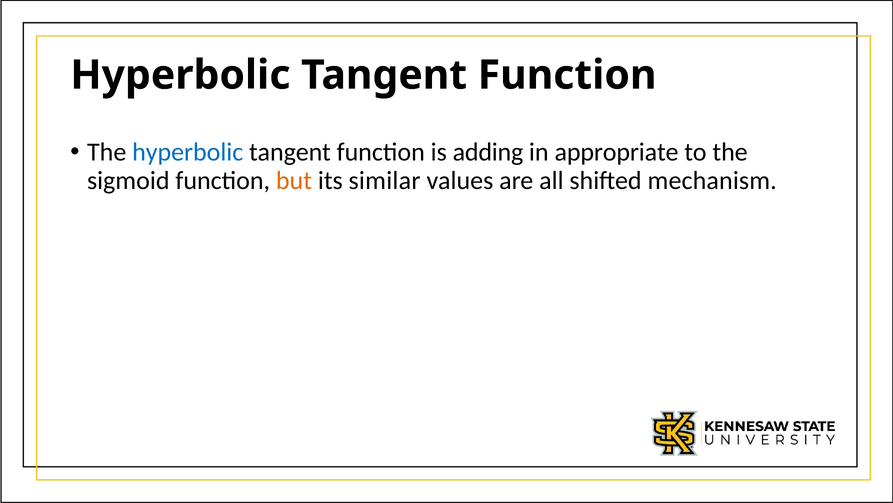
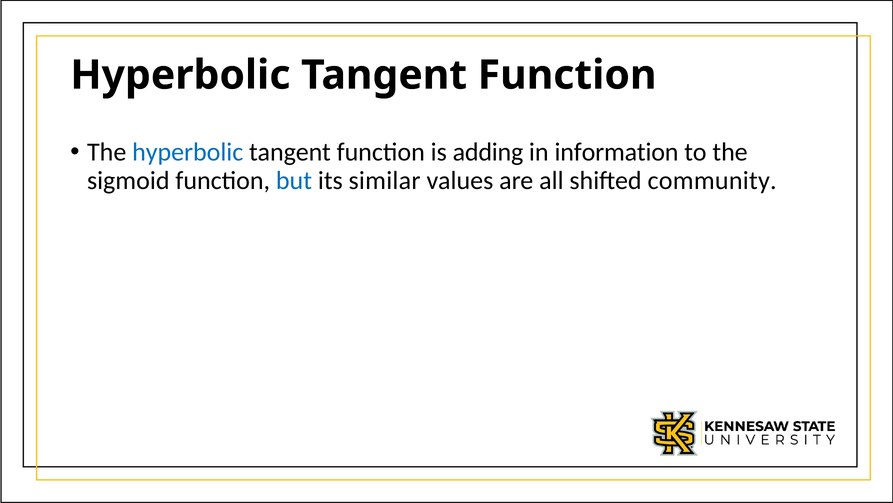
appropriate: appropriate -> information
but colour: orange -> blue
mechanism: mechanism -> community
